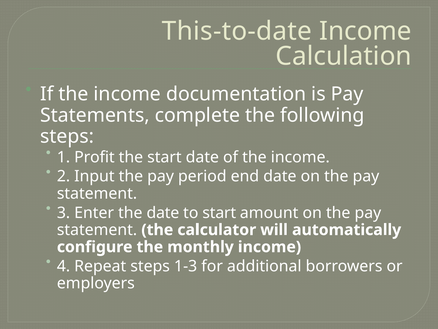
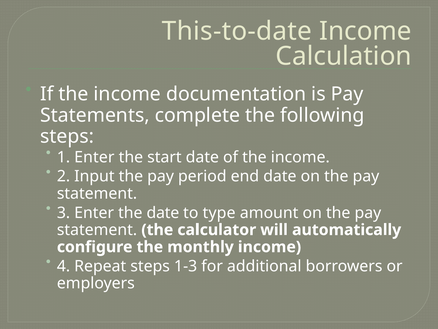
1 Profit: Profit -> Enter
to start: start -> type
